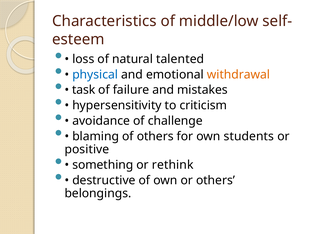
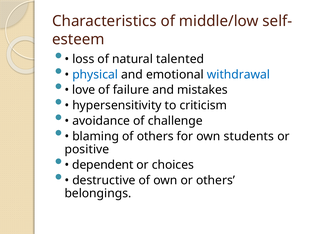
withdrawal colour: orange -> blue
task: task -> love
something: something -> dependent
rethink: rethink -> choices
